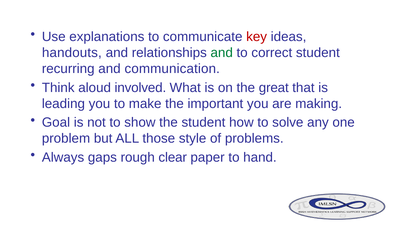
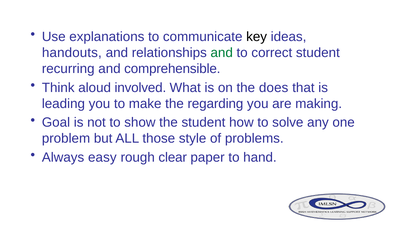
key colour: red -> black
communication: communication -> comprehensible
great: great -> does
important: important -> regarding
gaps: gaps -> easy
